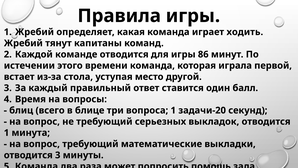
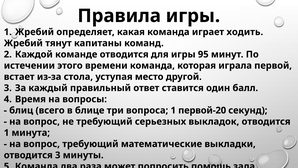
86: 86 -> 95
задачи-20: задачи-20 -> первой-20
